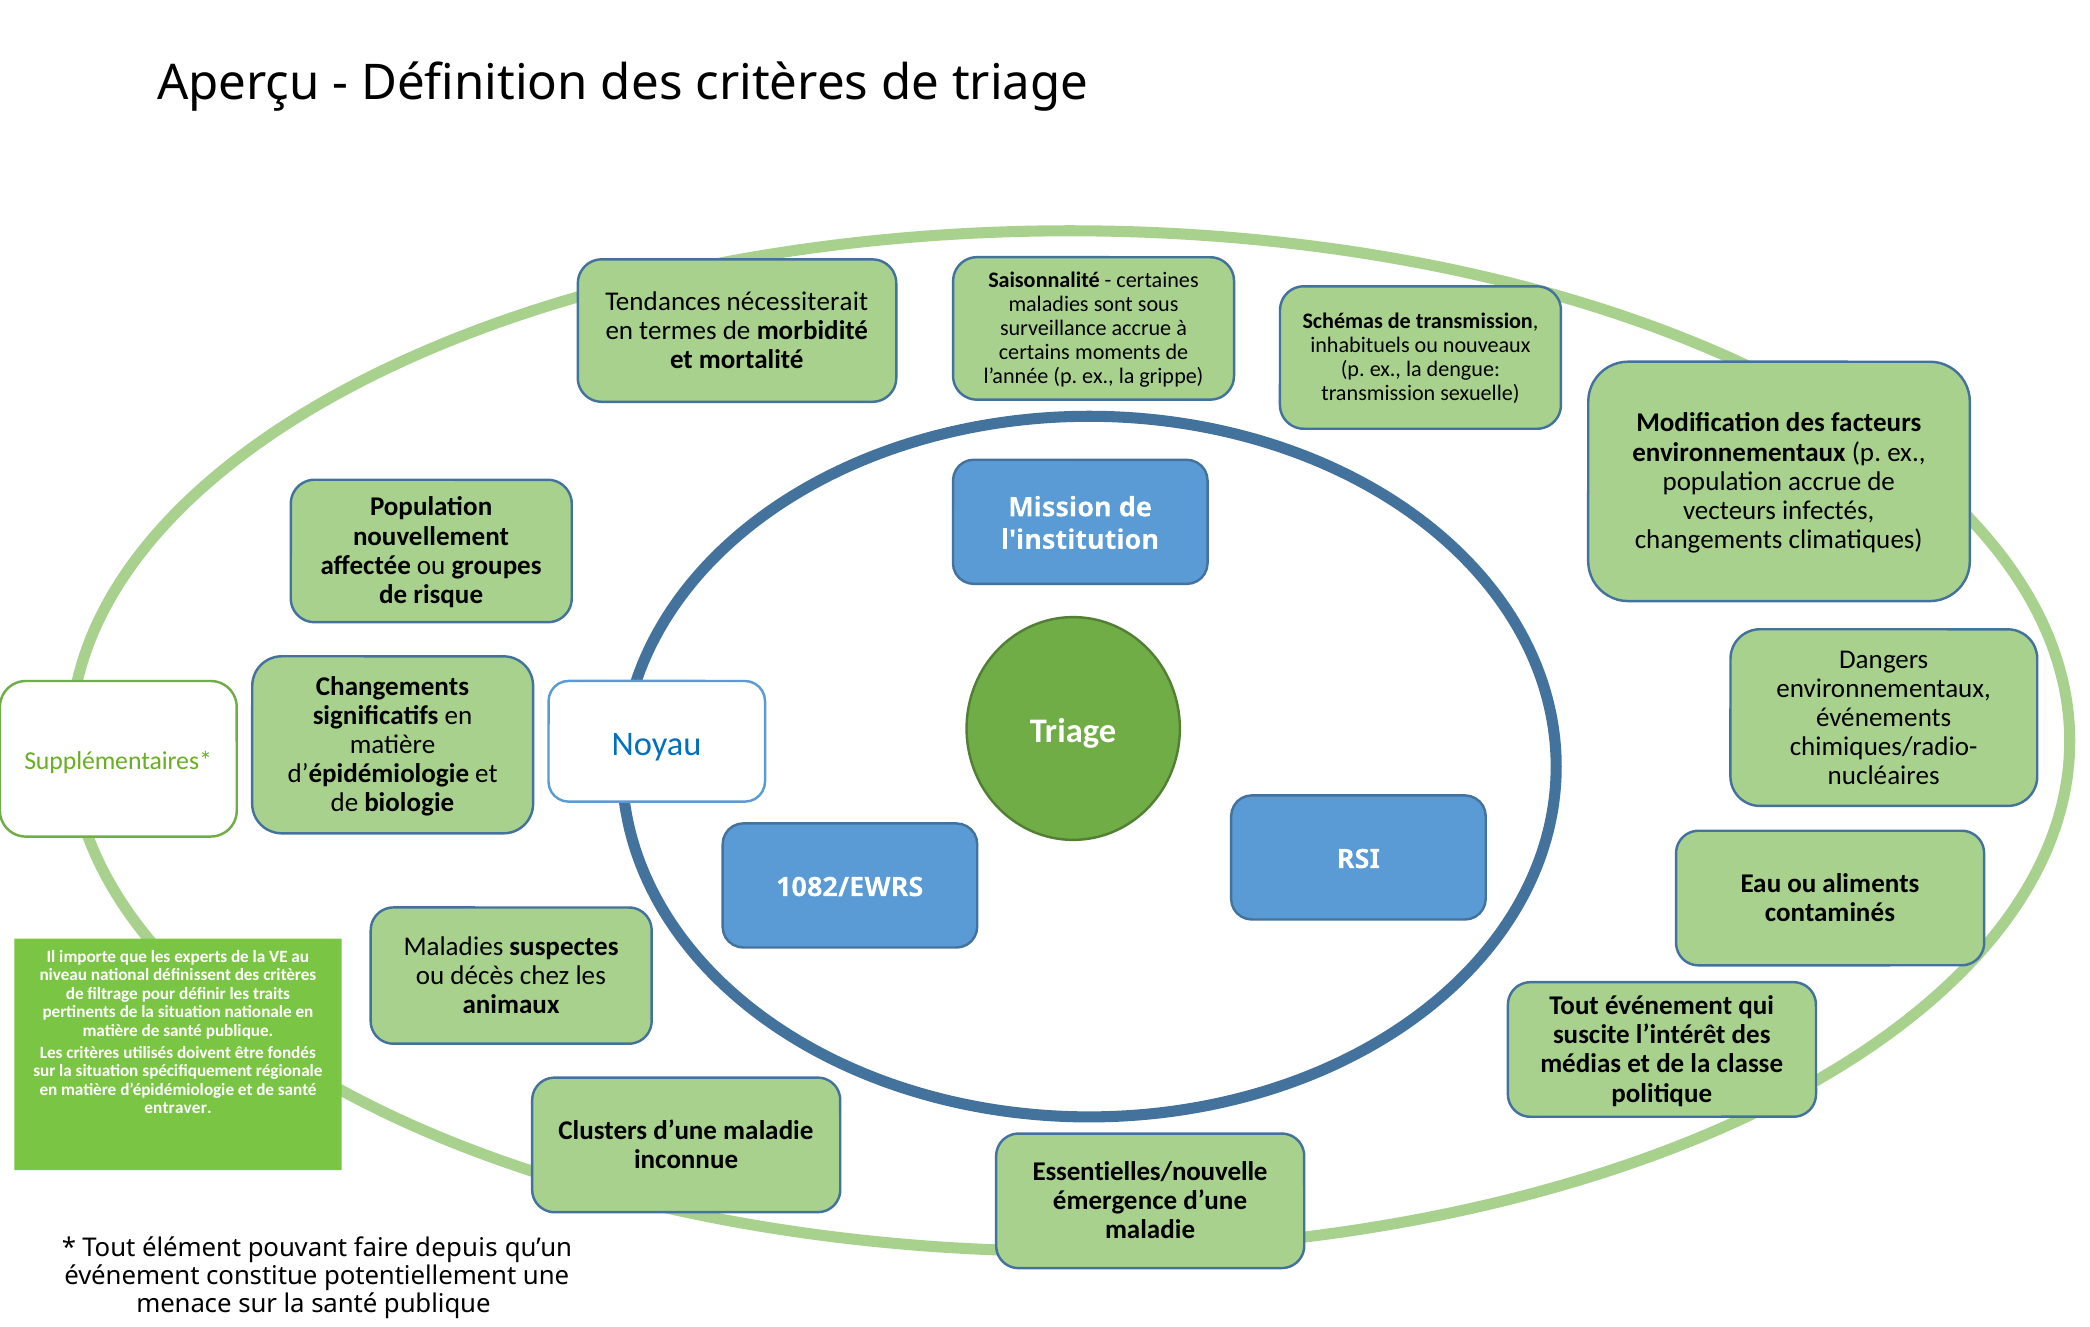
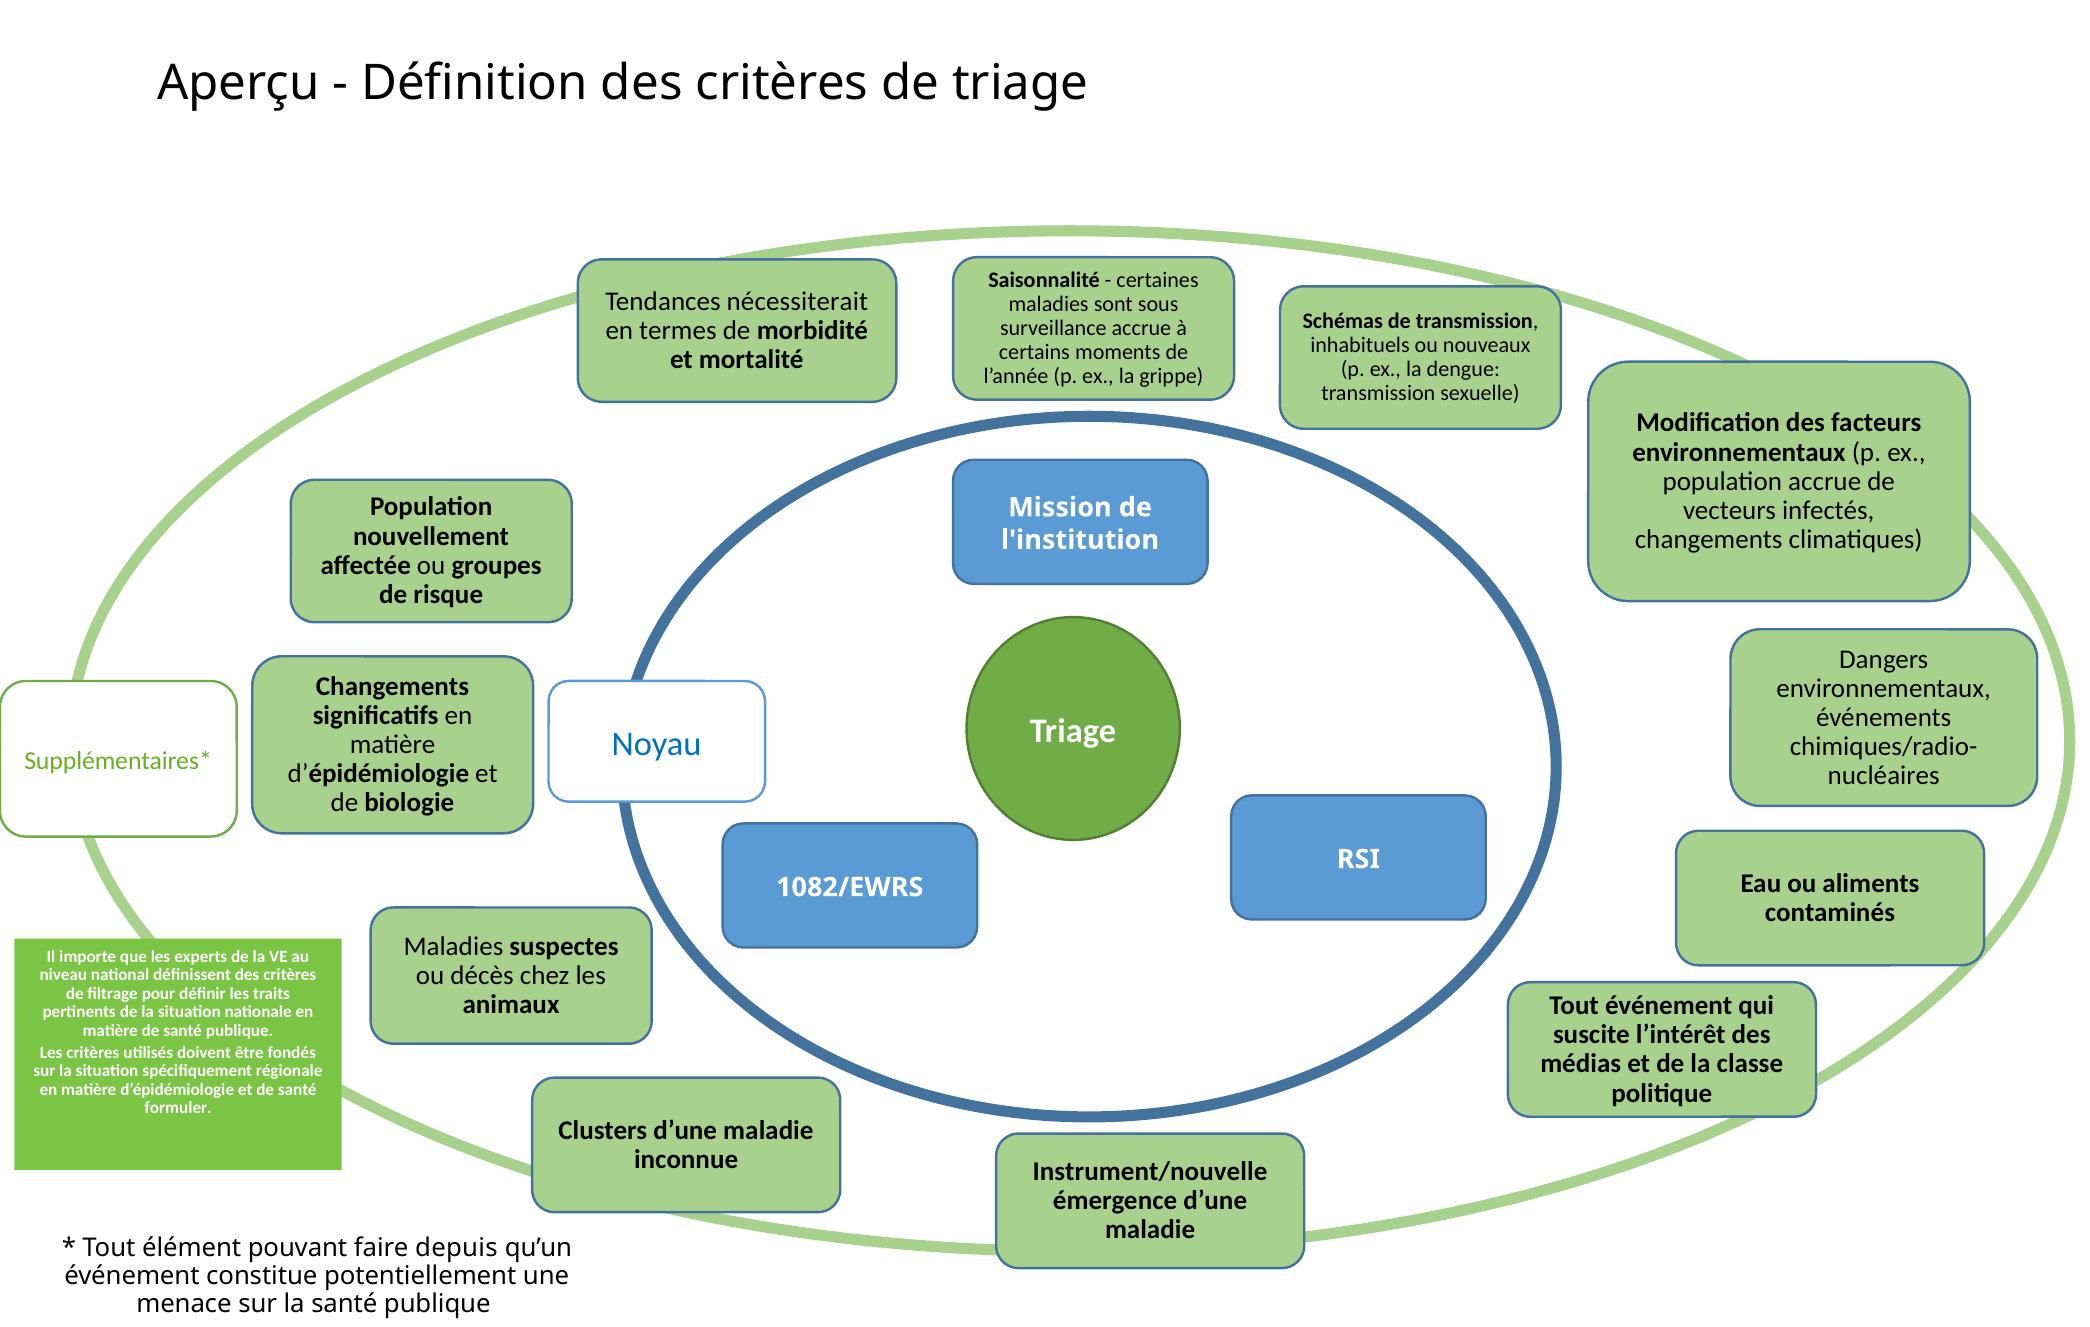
entraver: entraver -> formuler
Essentielles/nouvelle: Essentielles/nouvelle -> Instrument/nouvelle
